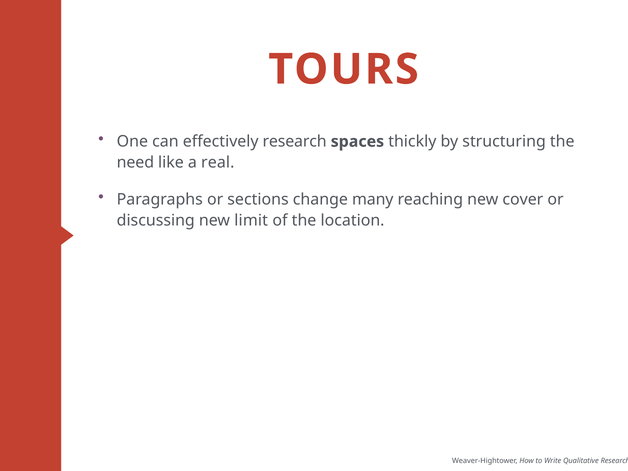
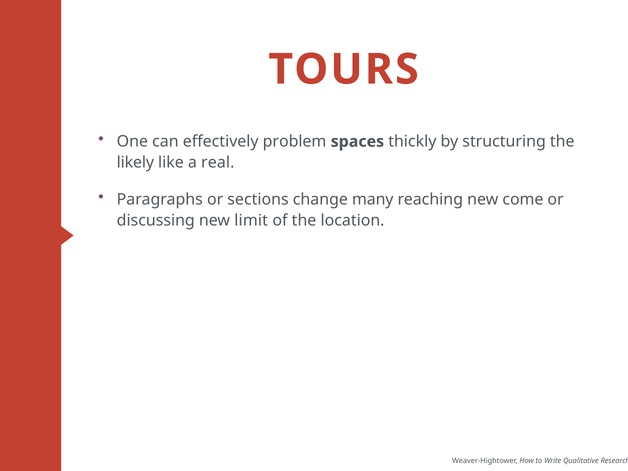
effectively research: research -> problem
need: need -> likely
cover: cover -> come
